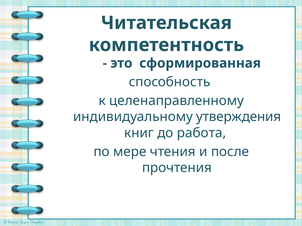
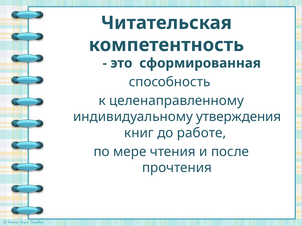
работа: работа -> работе
